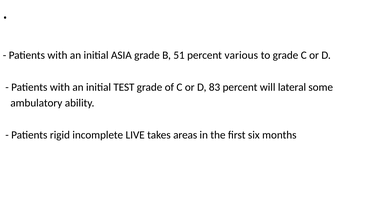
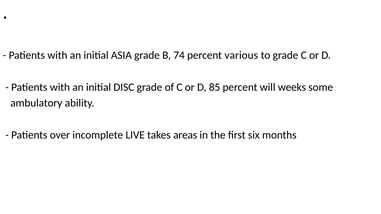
51: 51 -> 74
TEST: TEST -> DISC
83: 83 -> 85
lateral: lateral -> weeks
rigid: rigid -> over
